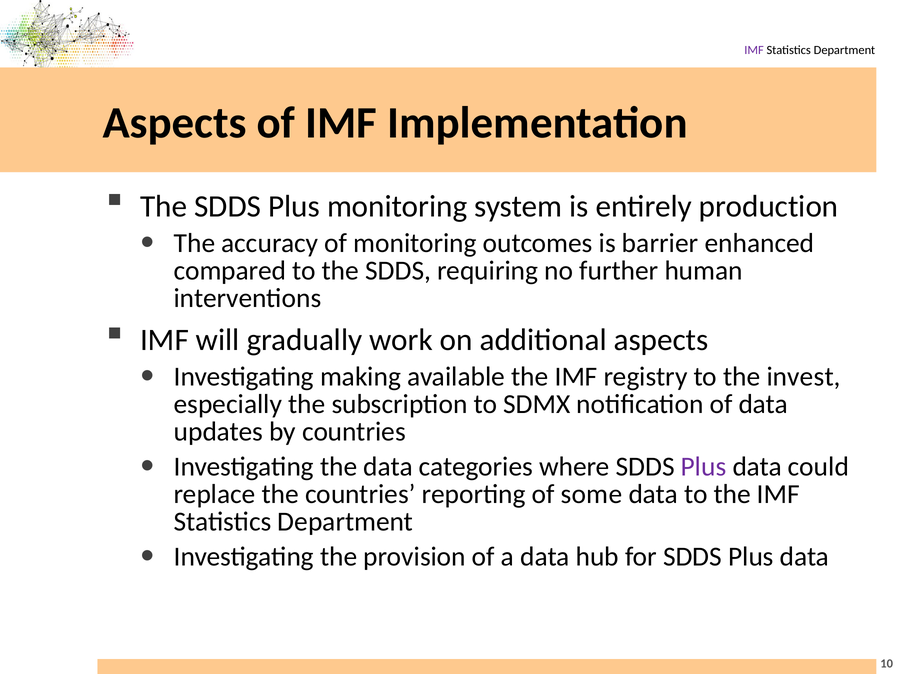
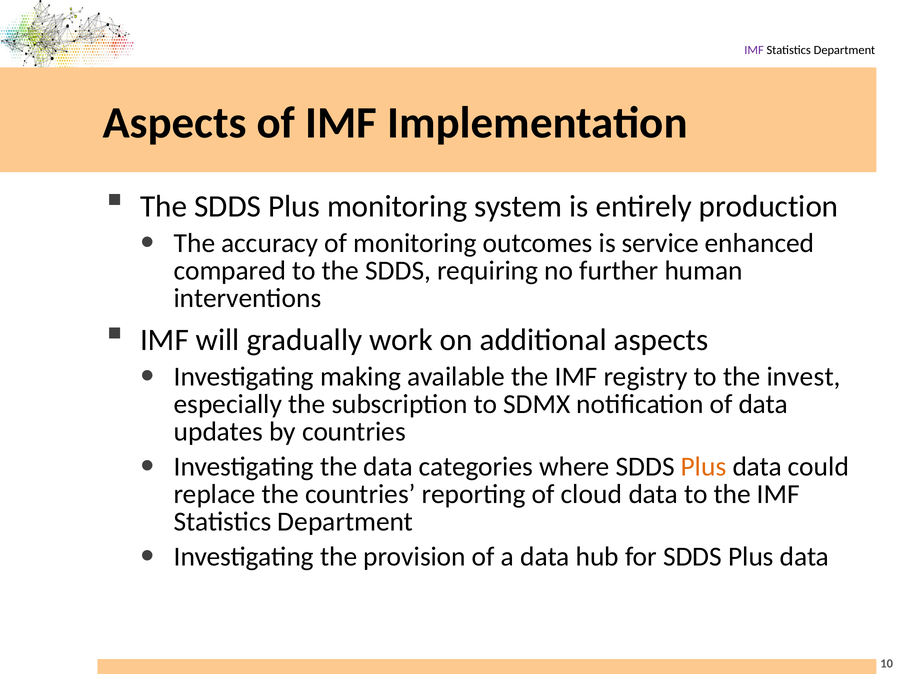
barrier: barrier -> service
Plus at (704, 467) colour: purple -> orange
some: some -> cloud
